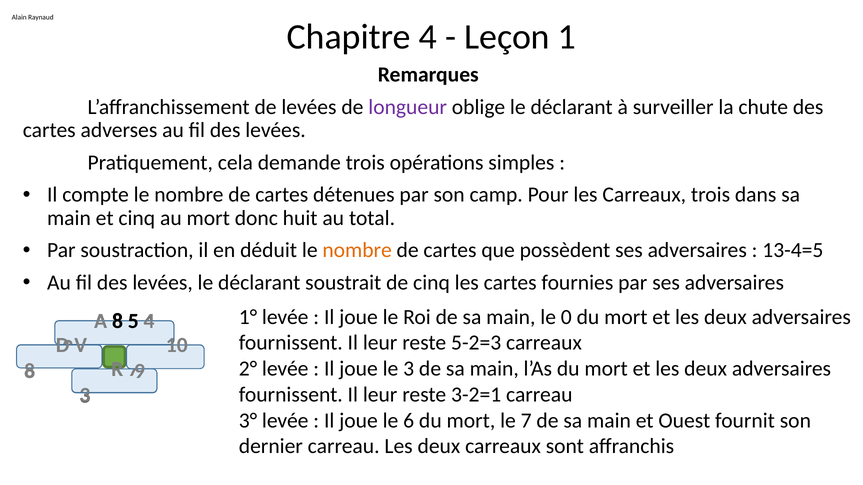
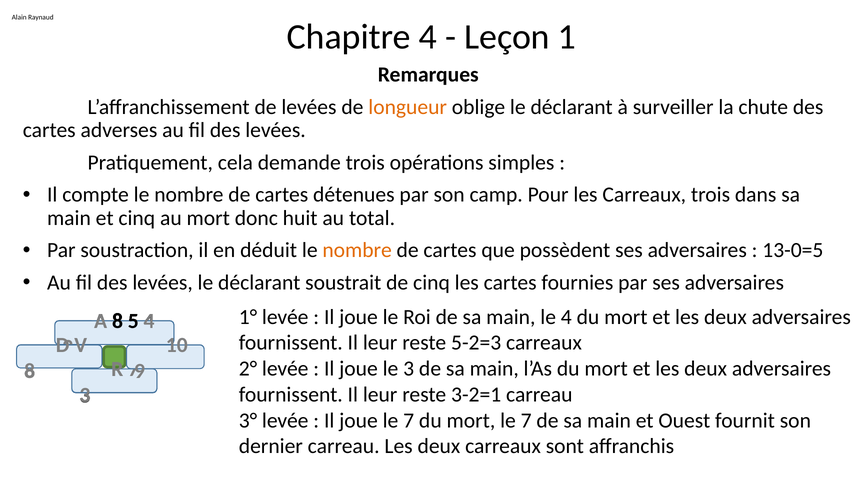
longueur colour: purple -> orange
13-4=5: 13-4=5 -> 13-0=5
le 0: 0 -> 4
joue le 6: 6 -> 7
